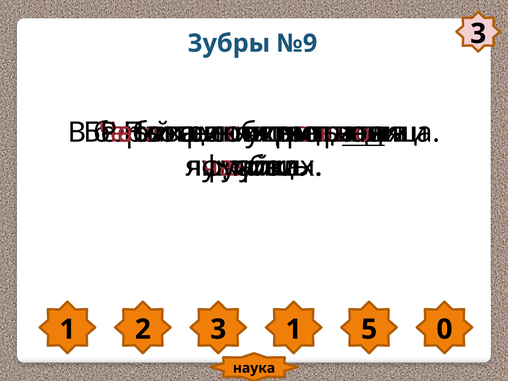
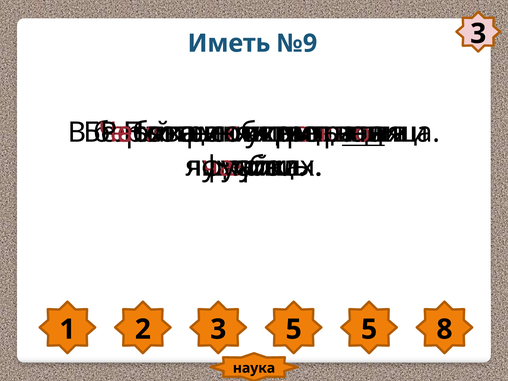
Зубры: Зубры -> Иметь
3 1: 1 -> 5
0: 0 -> 8
